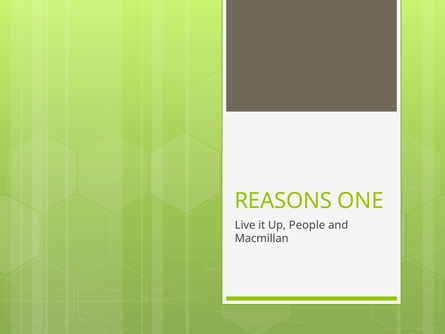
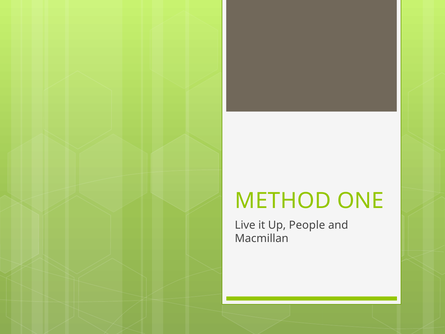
REASONS: REASONS -> METHOD
